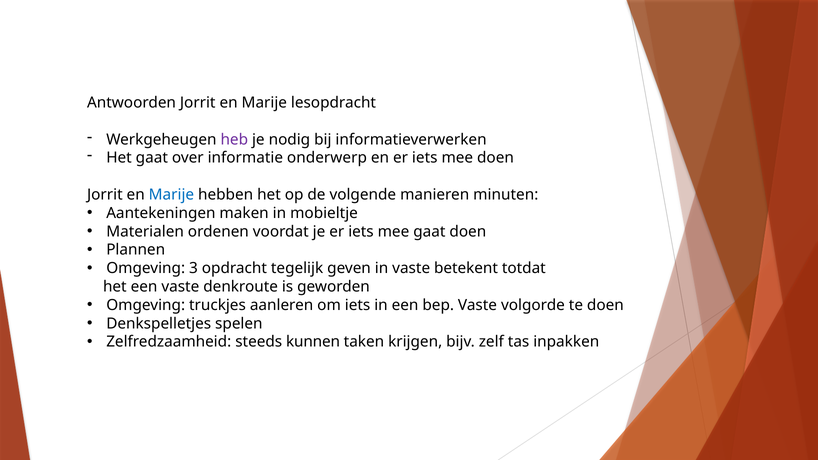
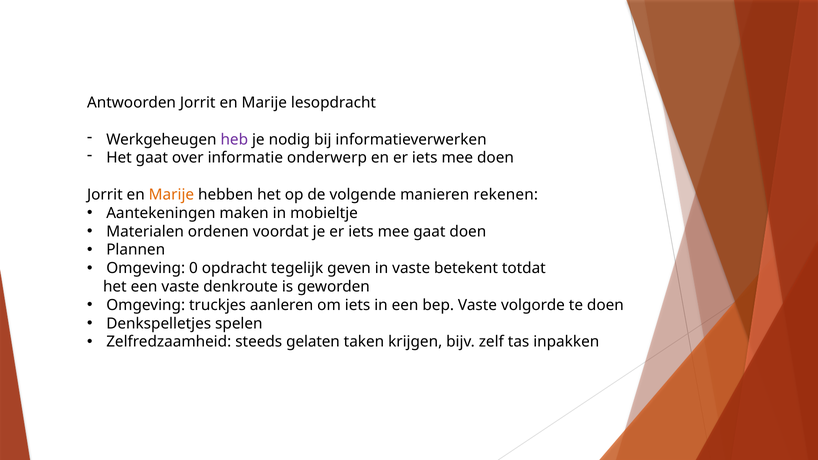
Marije at (171, 195) colour: blue -> orange
minuten: minuten -> rekenen
3: 3 -> 0
kunnen: kunnen -> gelaten
